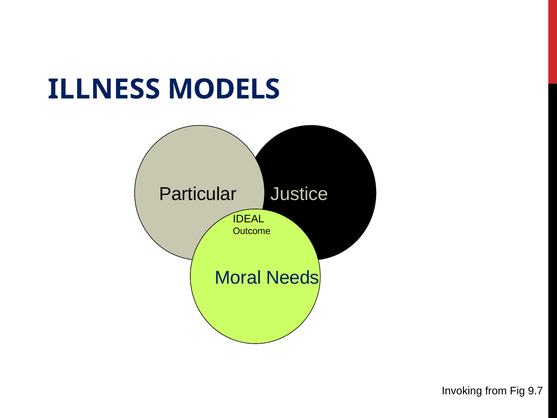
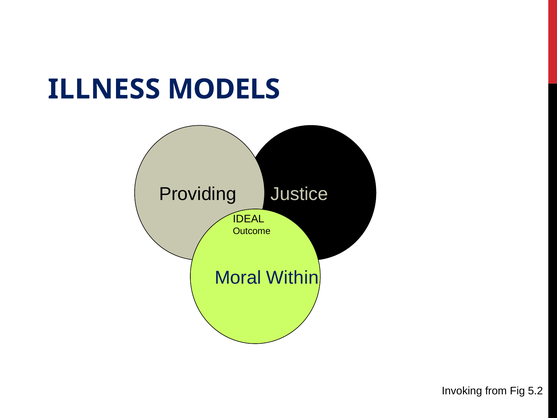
Particular: Particular -> Providing
Needs: Needs -> Within
9.7: 9.7 -> 5.2
